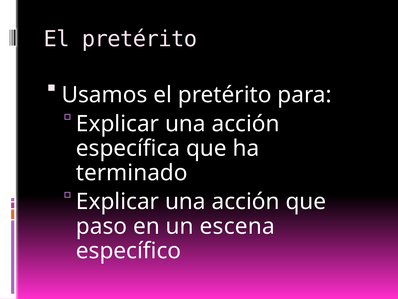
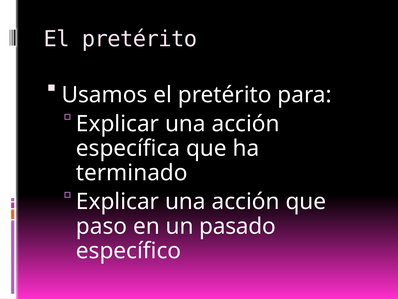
escena: escena -> pasado
